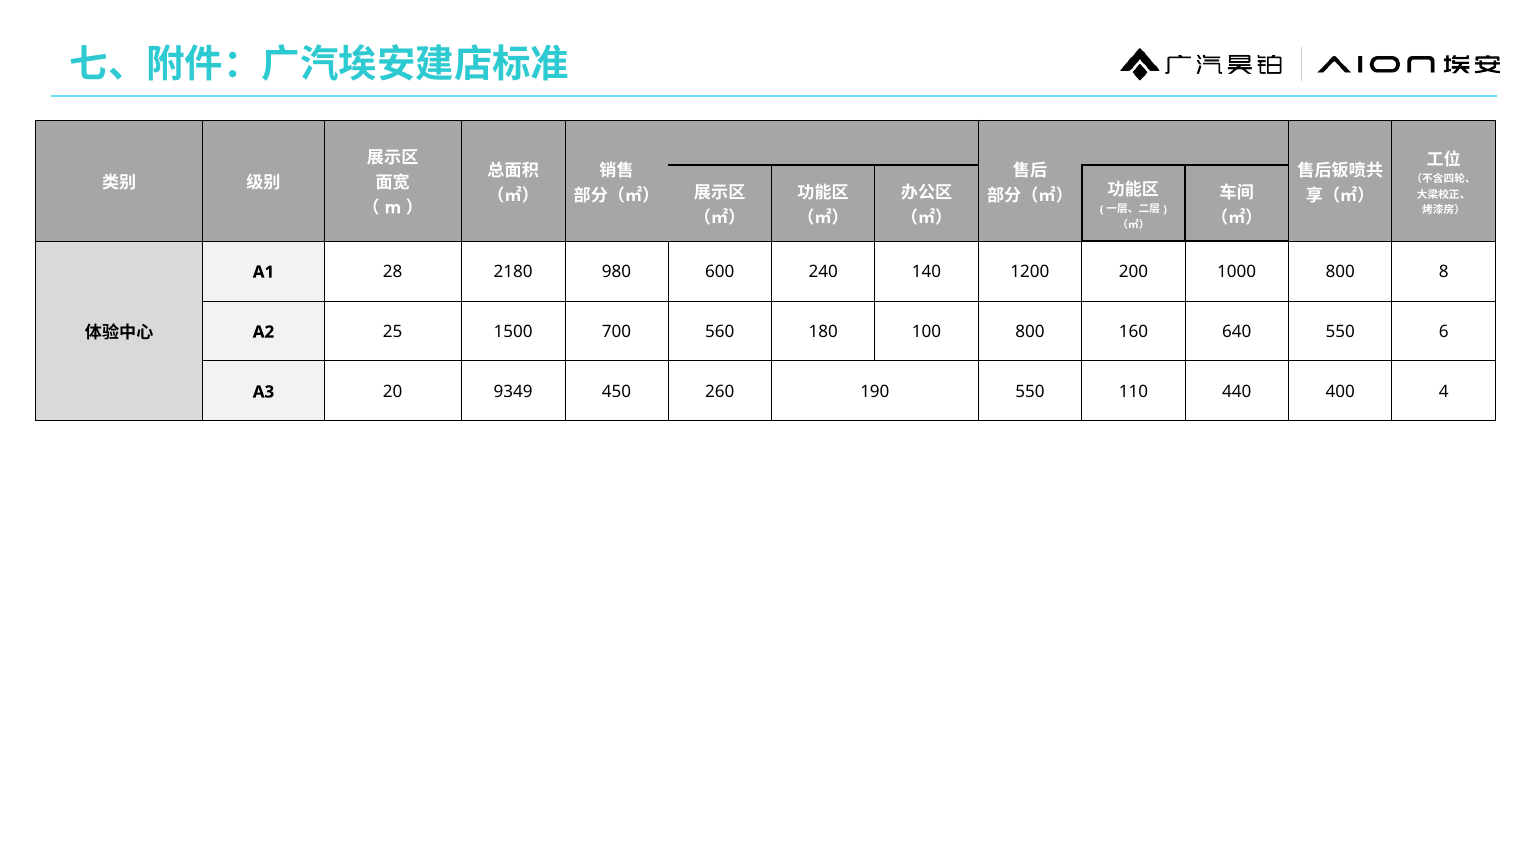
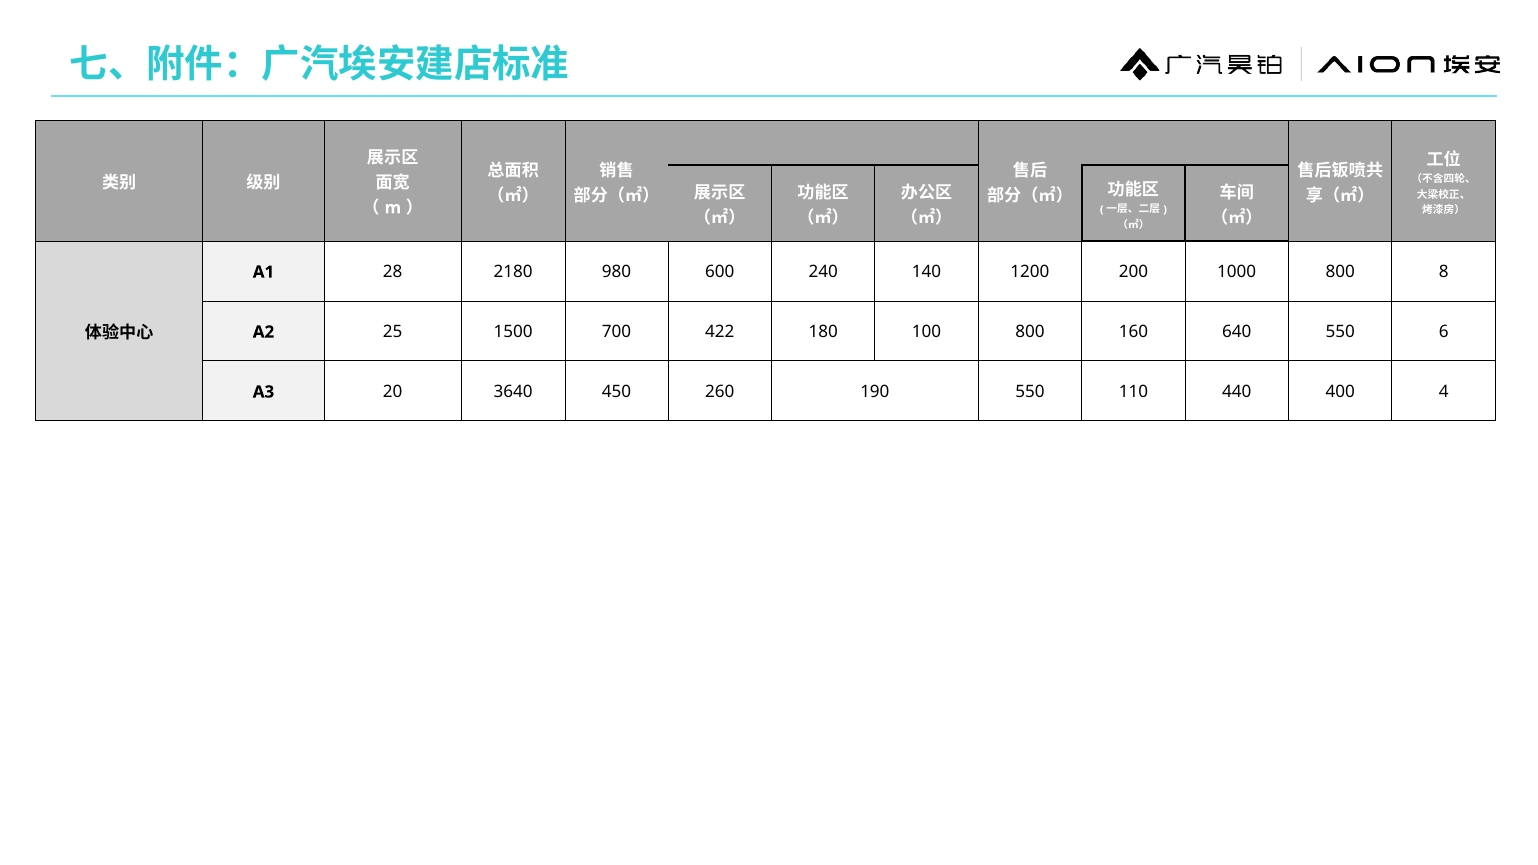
560: 560 -> 422
9349: 9349 -> 3640
